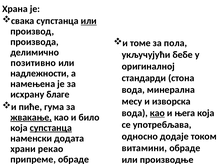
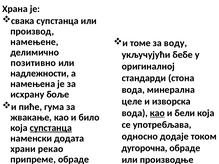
или at (89, 21) underline: present -> none
производа: производа -> намењене
пола: пола -> воду
благе: благе -> боље
месу: месу -> целе
њега: њега -> бели
жвакање underline: present -> none
витaмини: витaмини -> дугорочна
